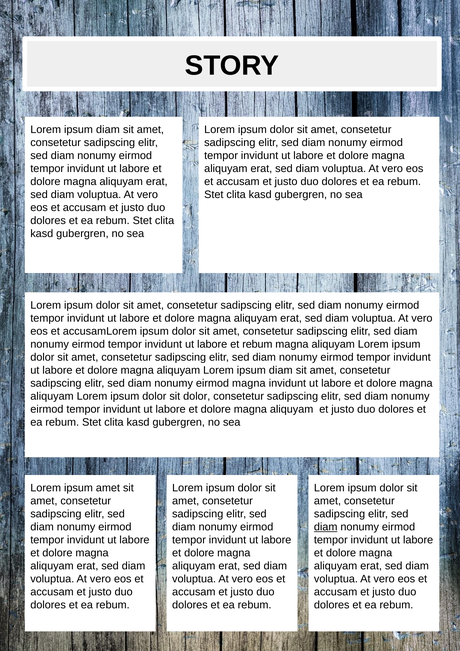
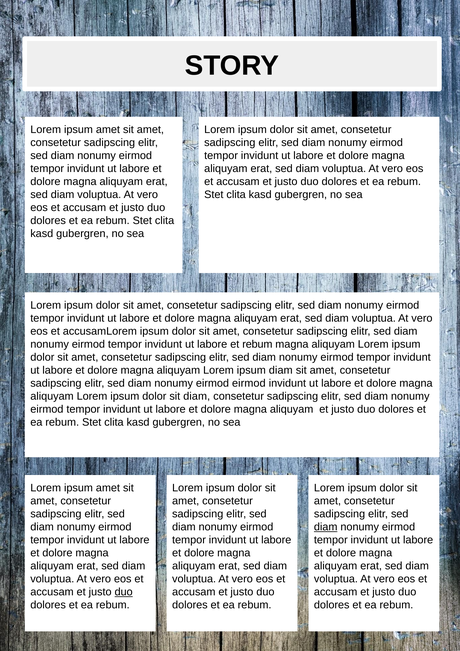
diam at (108, 130): diam -> amet
eirmod magna: magna -> eirmod
sit dolor: dolor -> diam
duo at (124, 591) underline: none -> present
